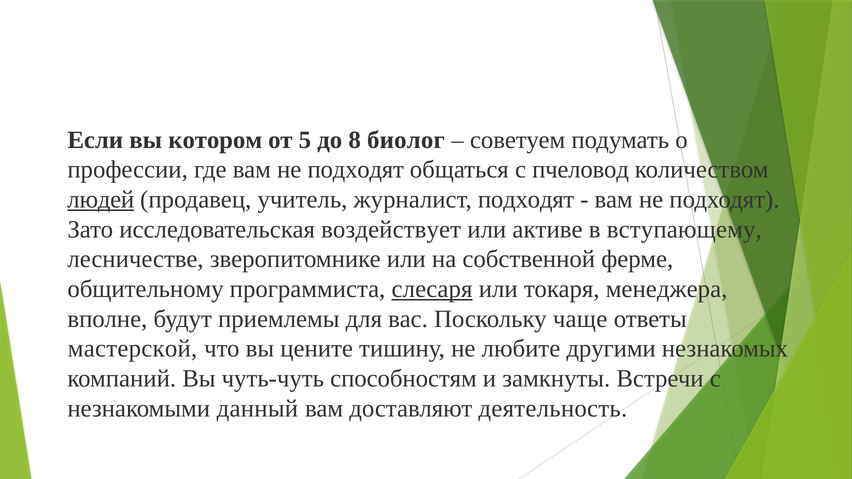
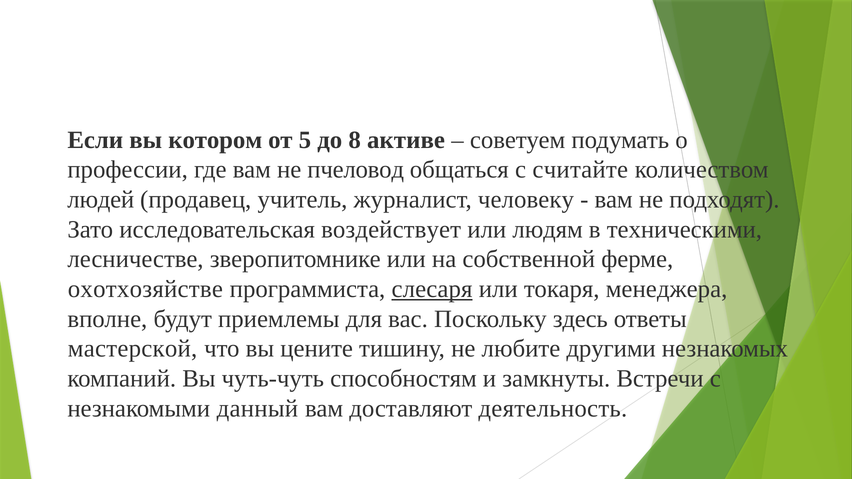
биолог: биолог -> активе
где вам не подходят: подходят -> пчеловод
пчеловод: пчеловод -> считайте
людей underline: present -> none
журналист подходят: подходят -> человеку
активе: активе -> людям
вступающему: вступающему -> техническими
общительному: общительному -> охотхозяйстве
чаще: чаще -> здесь
